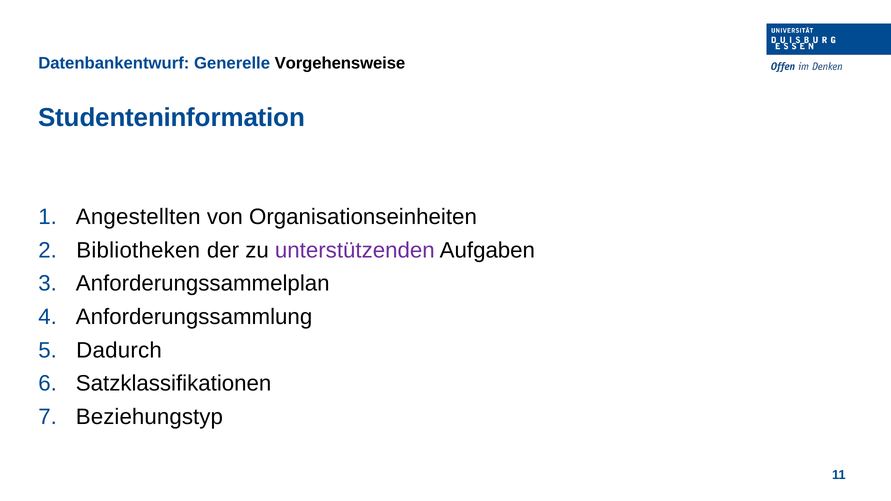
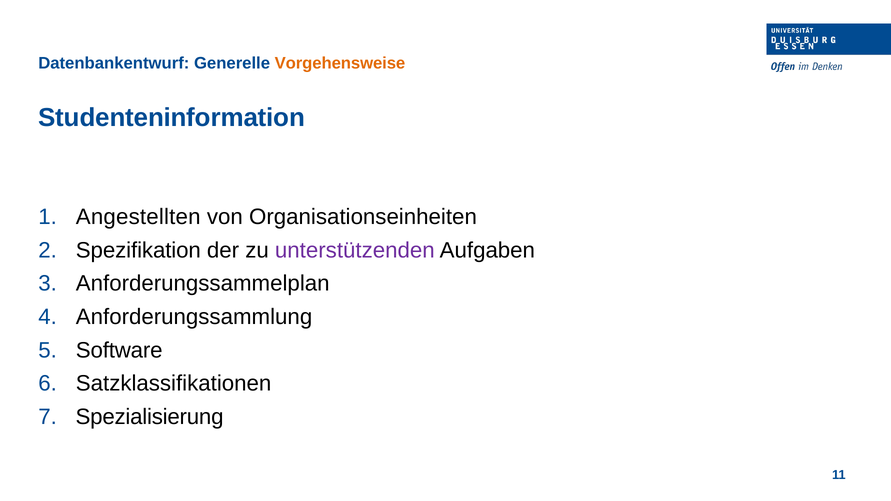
Vorgehensweise colour: black -> orange
Bibliotheken: Bibliotheken -> Spezifikation
Dadurch: Dadurch -> Software
Beziehungstyp: Beziehungstyp -> Spezialisierung
